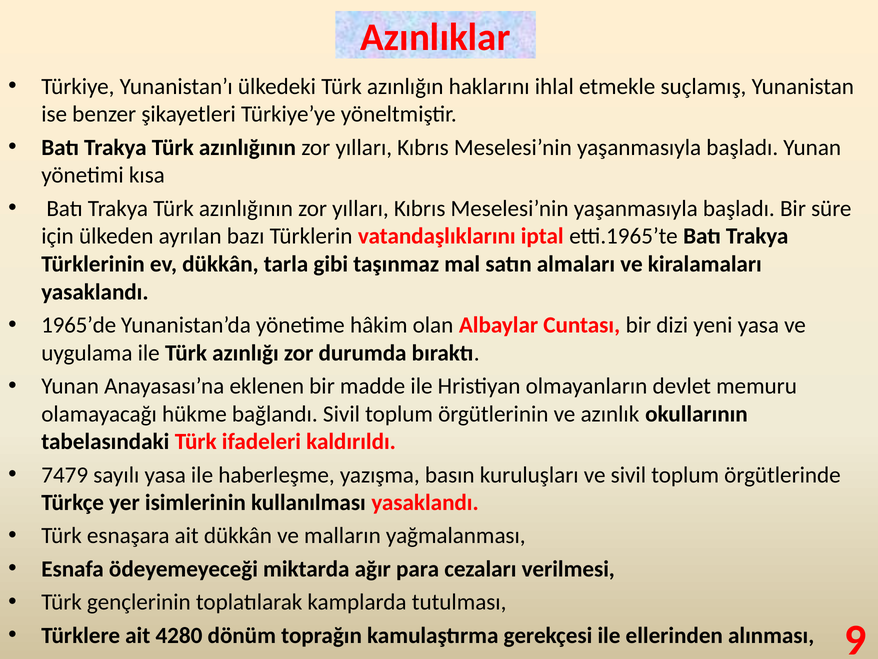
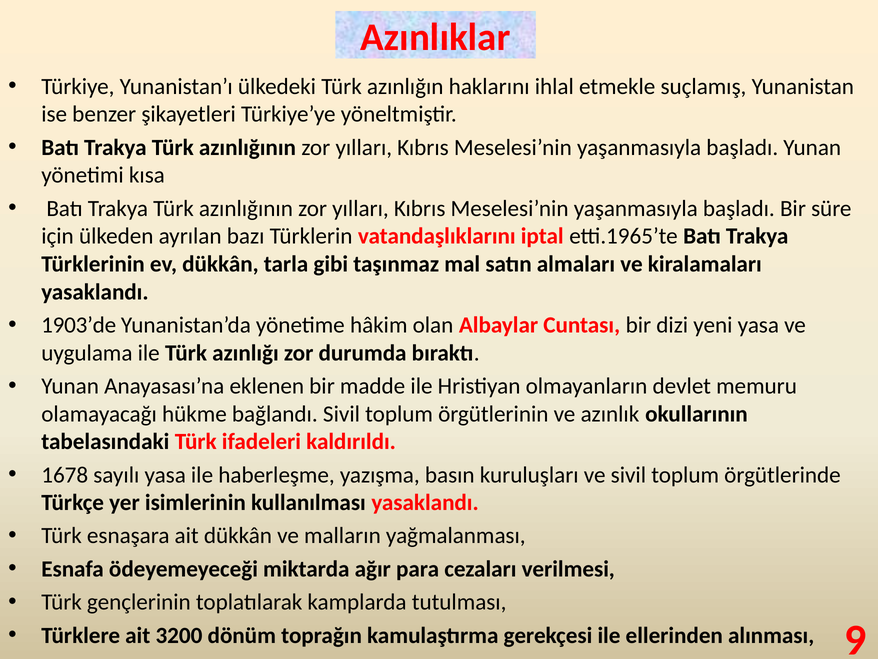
1965’de: 1965’de -> 1903’de
7479: 7479 -> 1678
4280: 4280 -> 3200
